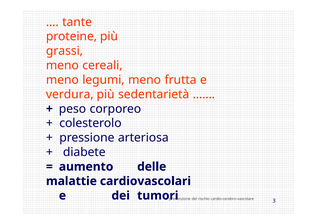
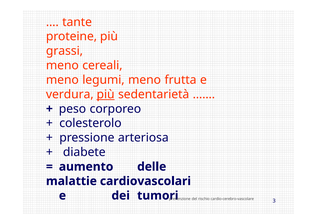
più at (106, 94) underline: none -> present
